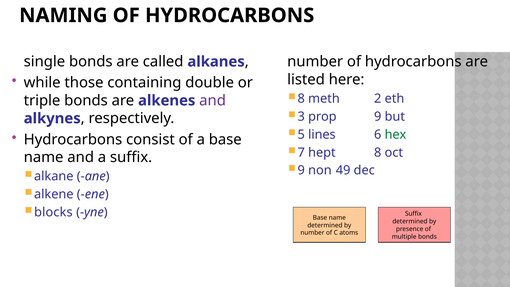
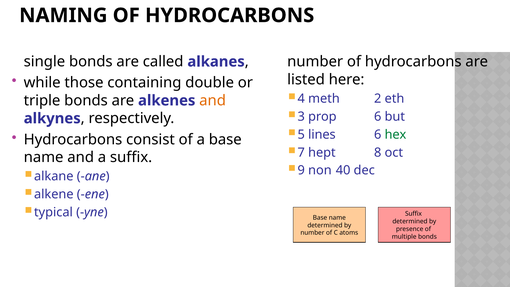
8 at (301, 99): 8 -> 4
and at (213, 101) colour: purple -> orange
prop 9: 9 -> 6
49: 49 -> 40
blocks: blocks -> typical
